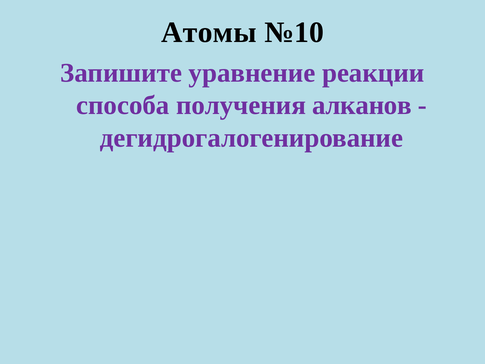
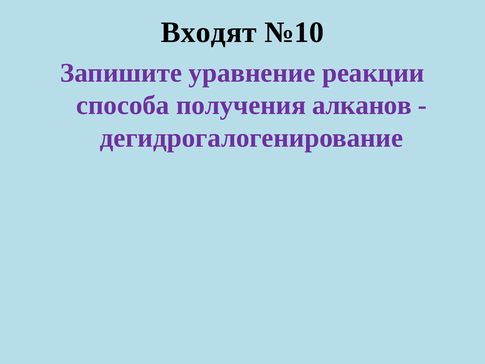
Атомы: Атомы -> Входят
